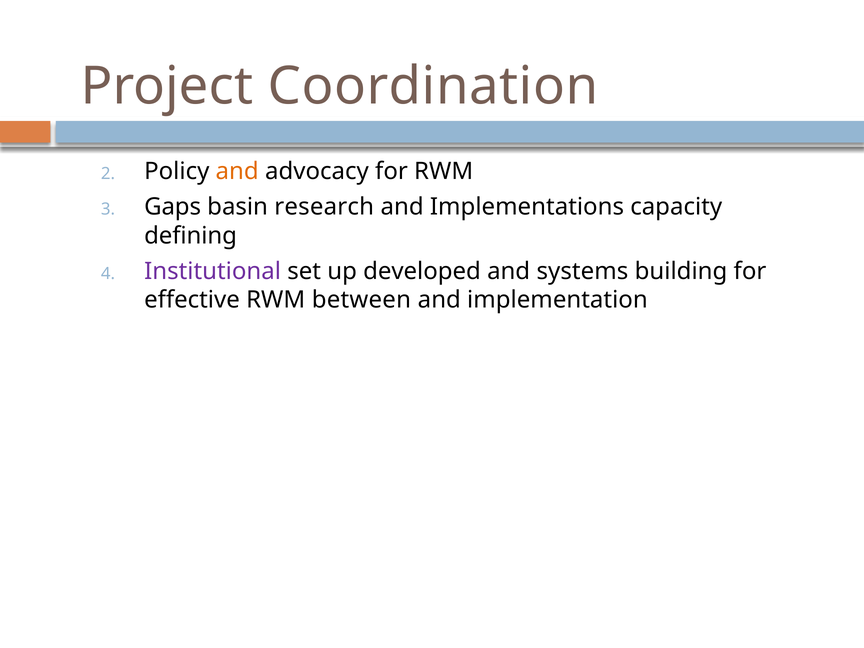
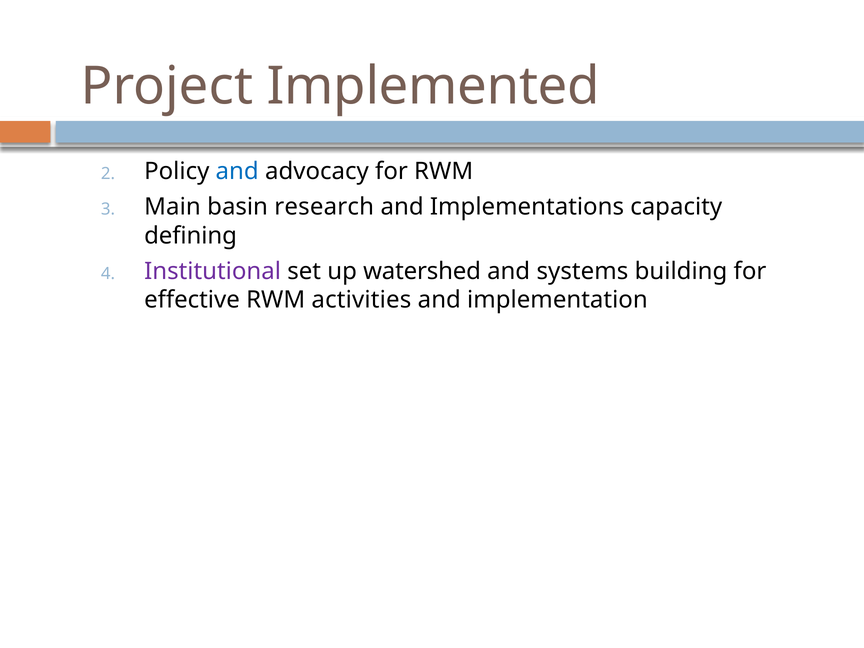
Coordination: Coordination -> Implemented
and at (237, 172) colour: orange -> blue
Gaps: Gaps -> Main
developed: developed -> watershed
between: between -> activities
